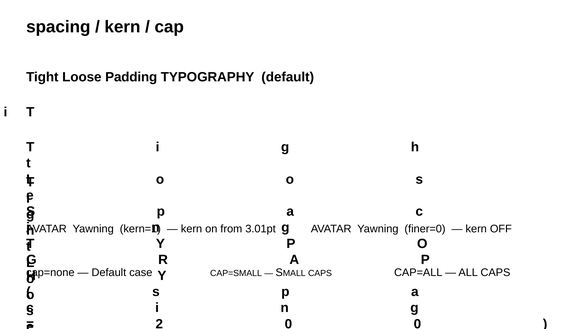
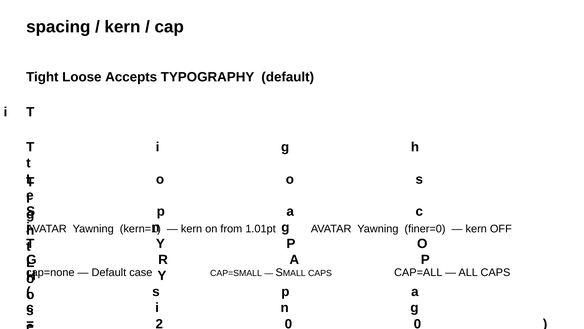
Padding: Padding -> Accepts
3.01pt: 3.01pt -> 1.01pt
